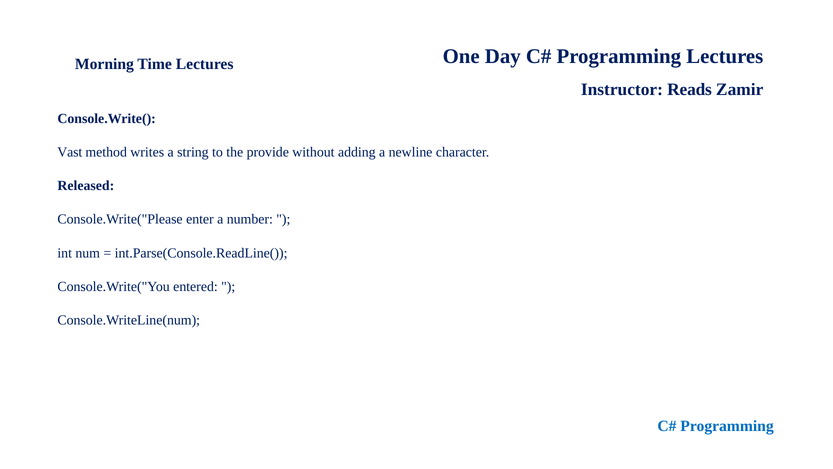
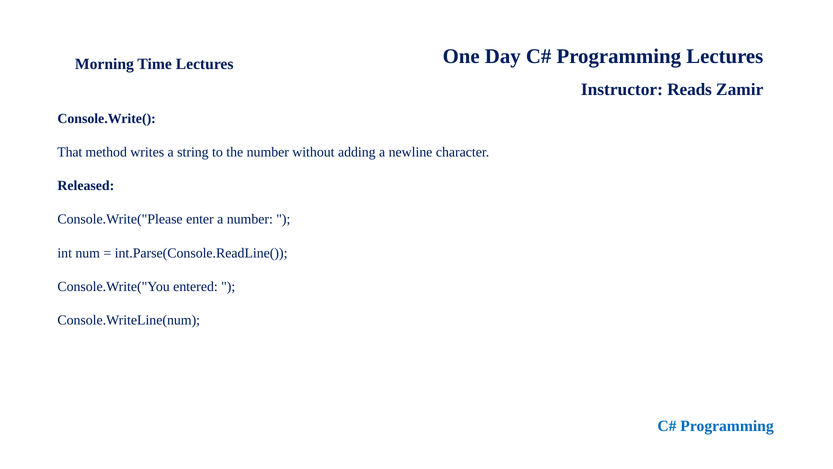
Vast: Vast -> That
the provide: provide -> number
